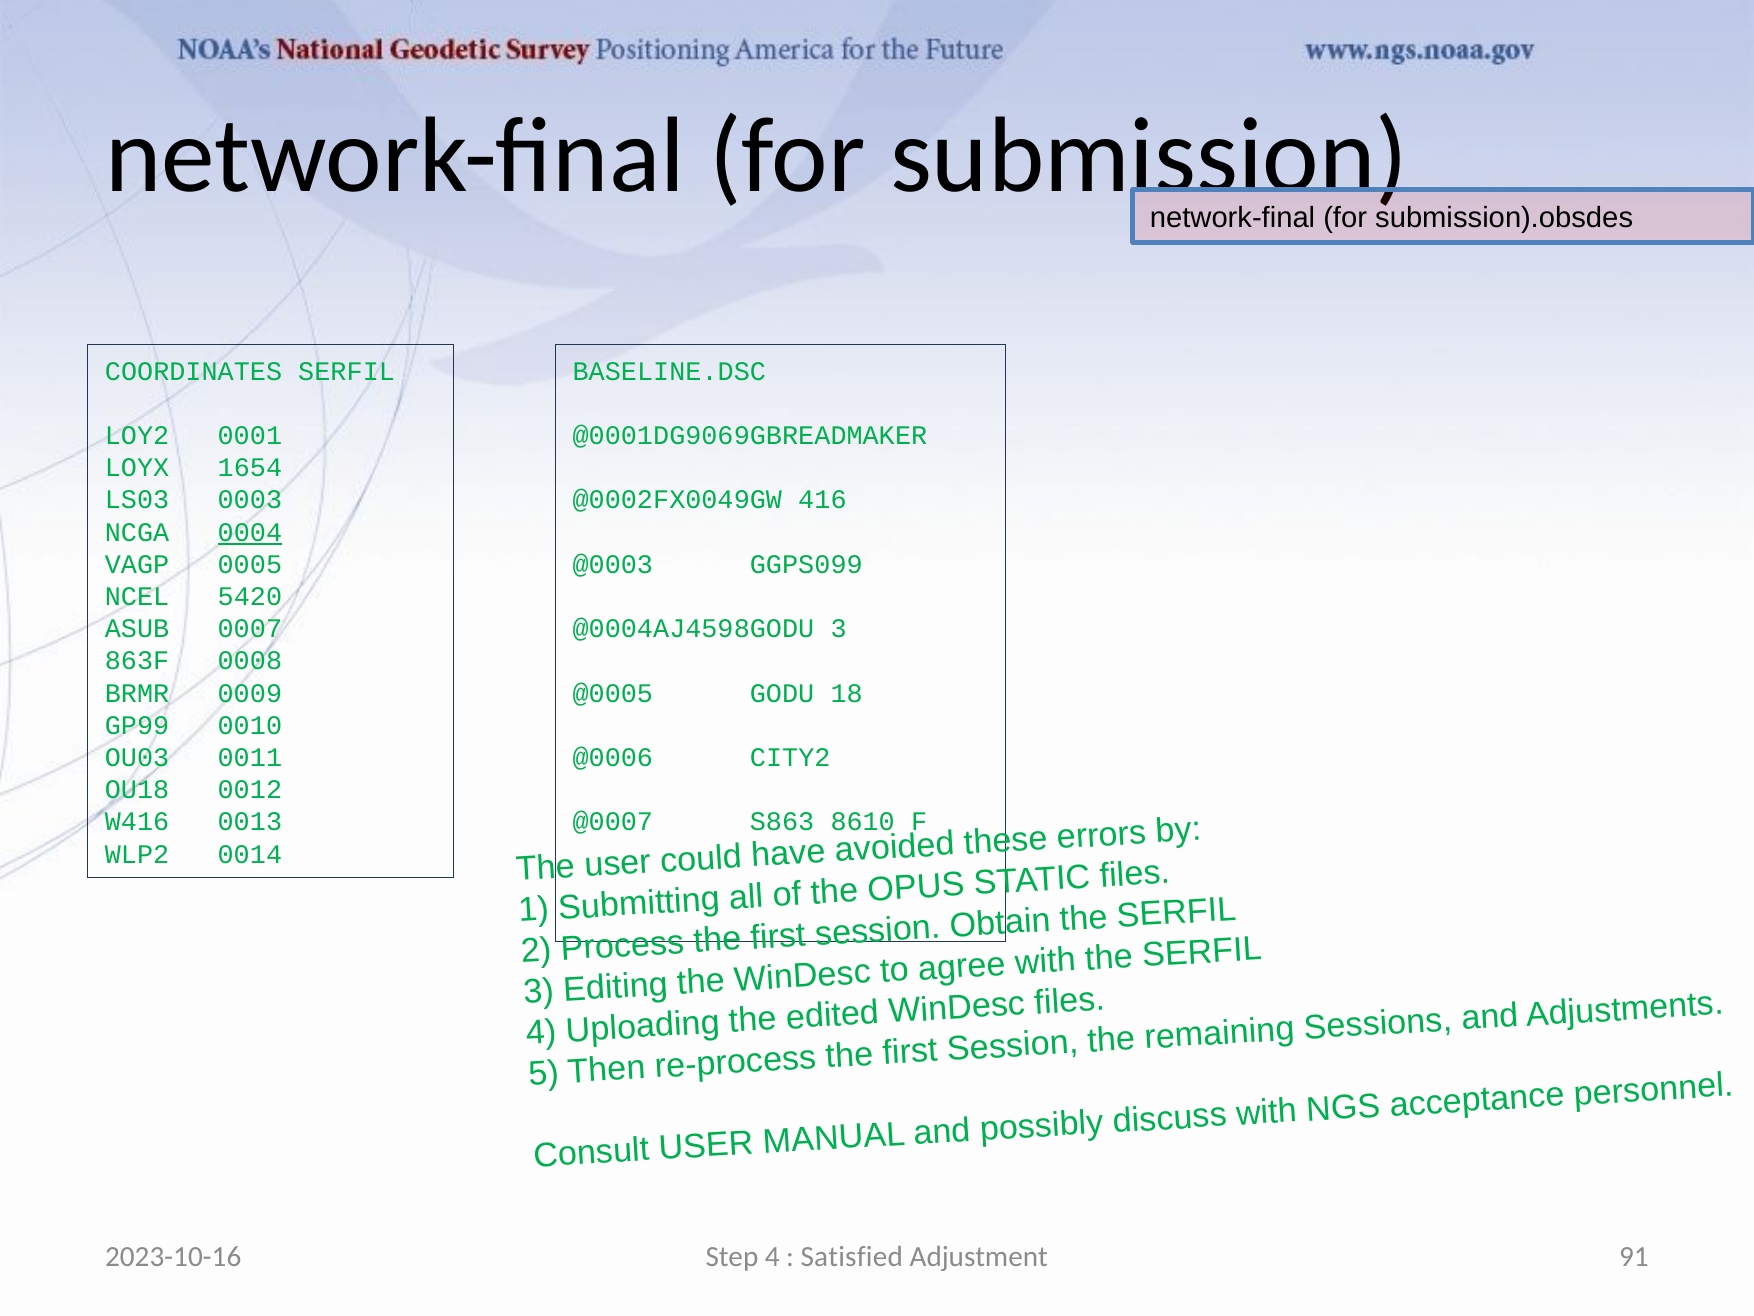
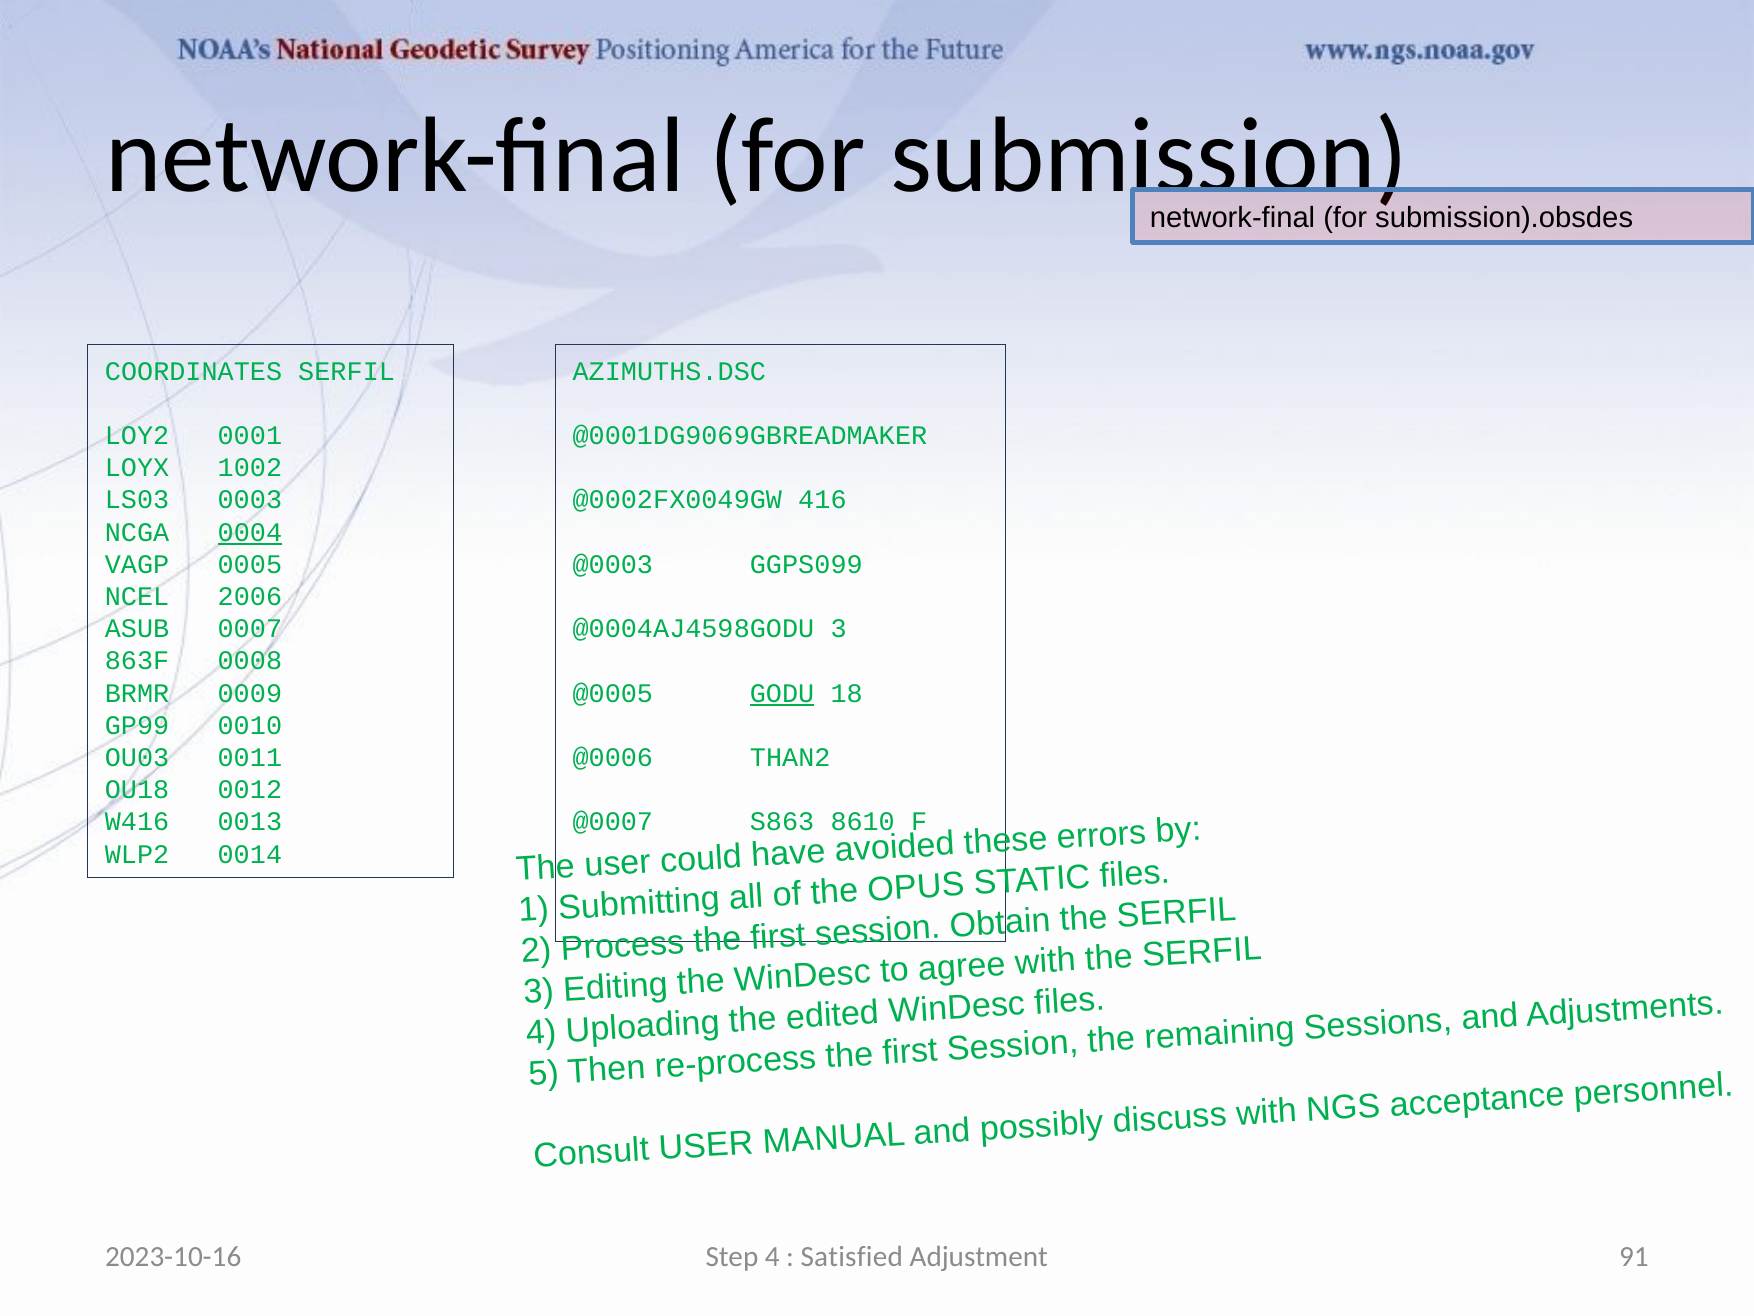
BASELINE.DSC: BASELINE.DSC -> AZIMUTHS.DSC
1654: 1654 -> 1002
5420: 5420 -> 2006
GODU underline: none -> present
CITY2: CITY2 -> THAN2
